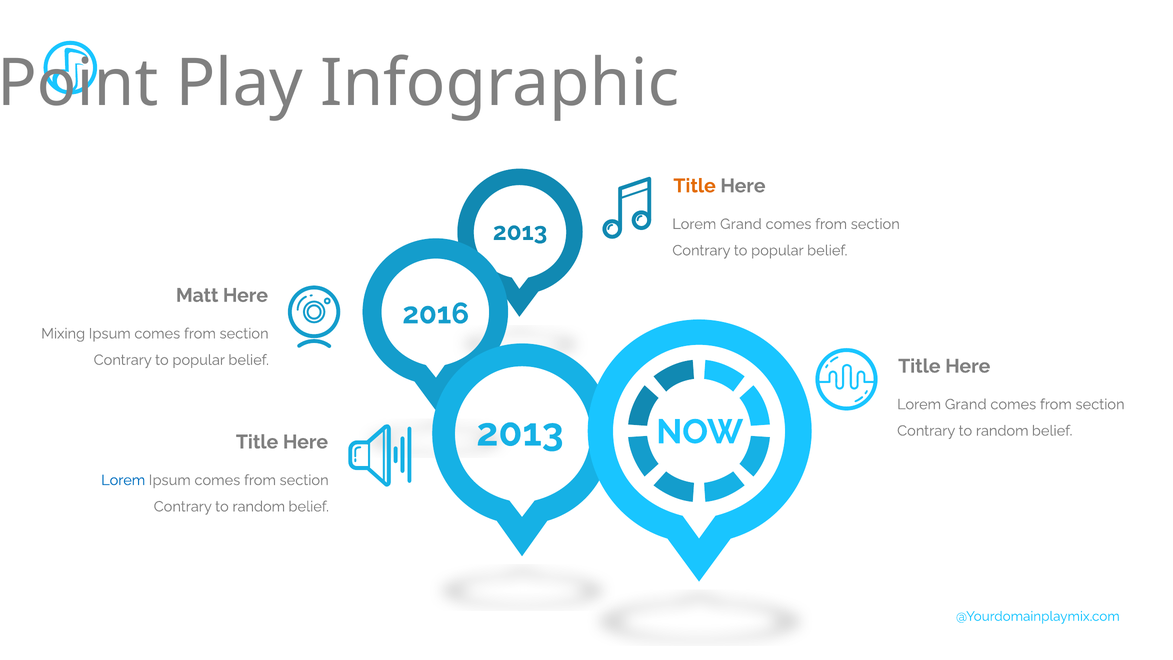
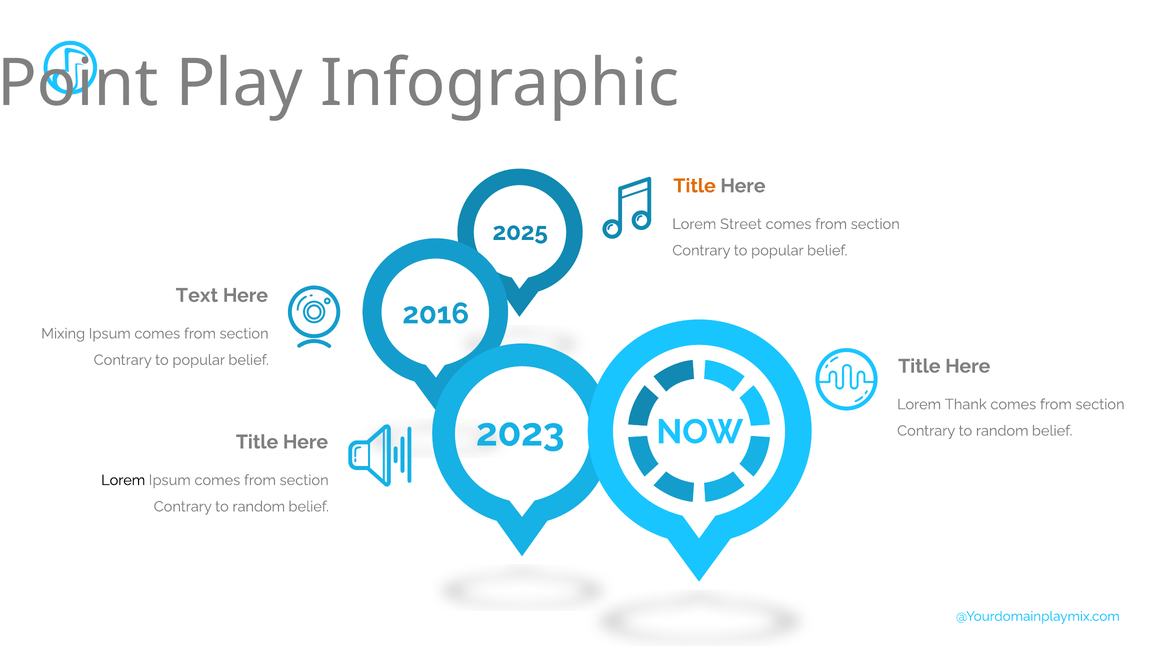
Grand at (741, 224): Grand -> Street
2013 at (520, 232): 2013 -> 2025
Matt: Matt -> Text
Grand at (966, 404): Grand -> Thank
2013 at (520, 433): 2013 -> 2023
Lorem at (123, 480) colour: blue -> black
